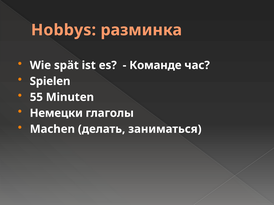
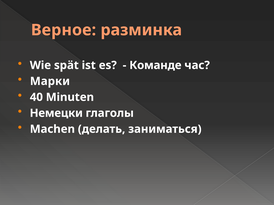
Hobbys: Hobbys -> Верное
Spielen: Spielen -> Марки
55: 55 -> 40
